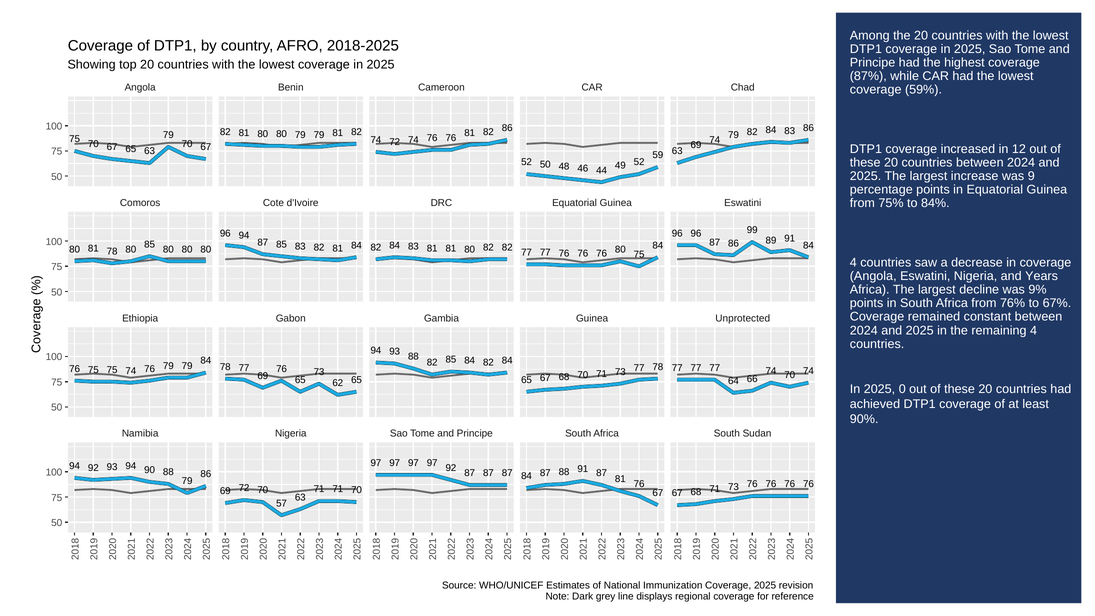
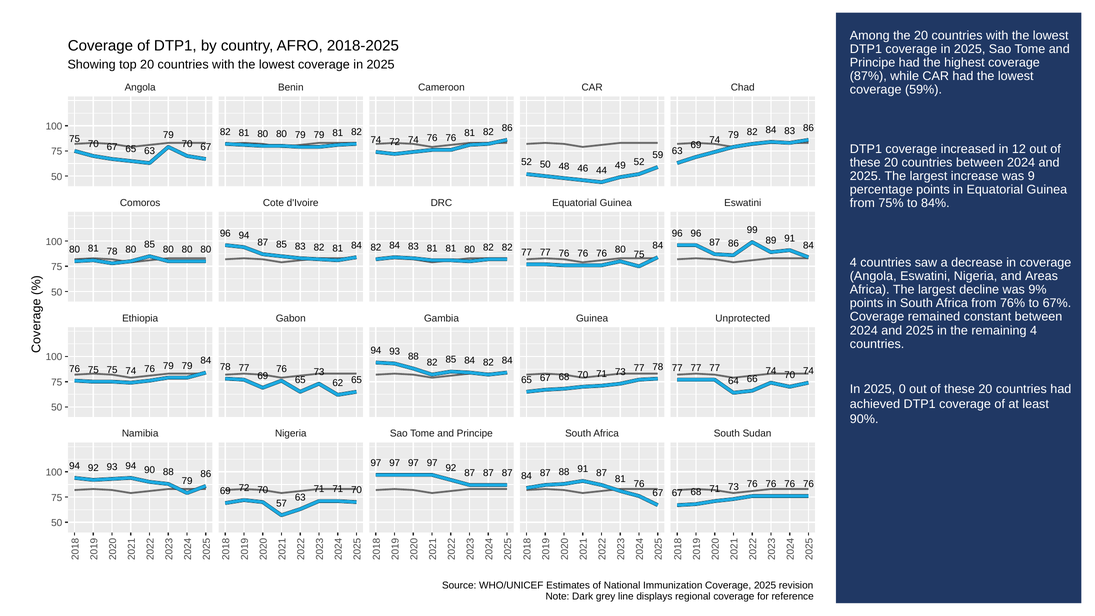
Years: Years -> Areas
